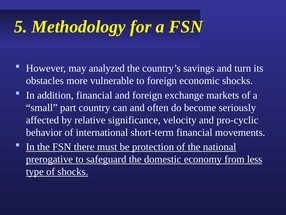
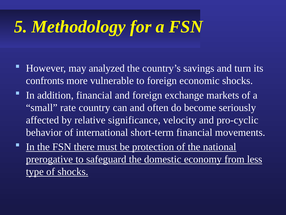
obstacles: obstacles -> confronts
part: part -> rate
